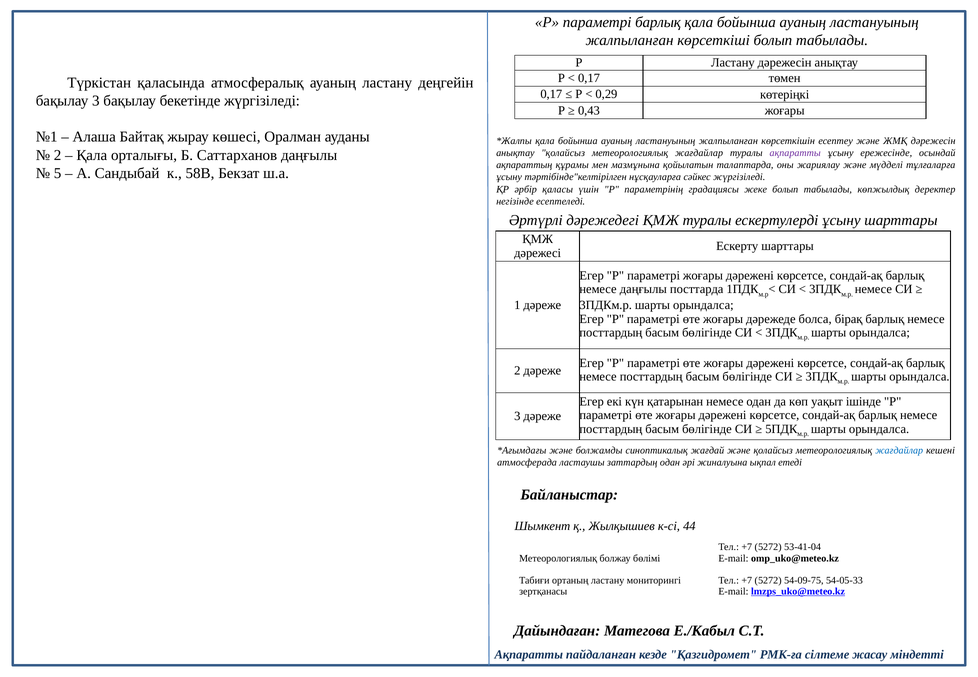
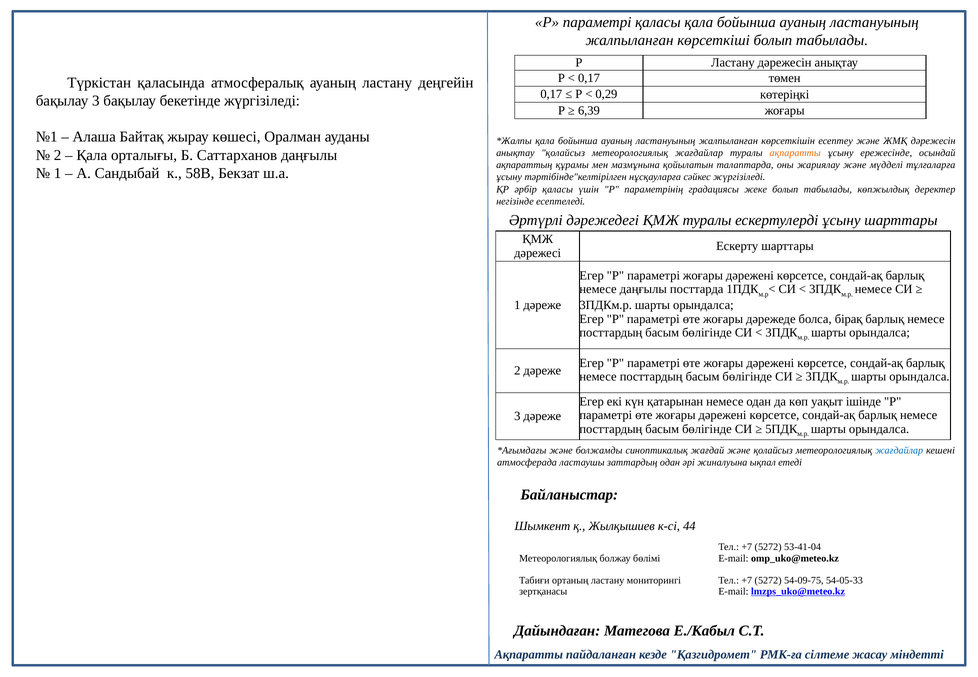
параметрі барлық: барлық -> қаласы
0,43: 0,43 -> 6,39
ақпаратты at (795, 153) colour: purple -> orange
5 at (58, 173): 5 -> 1
